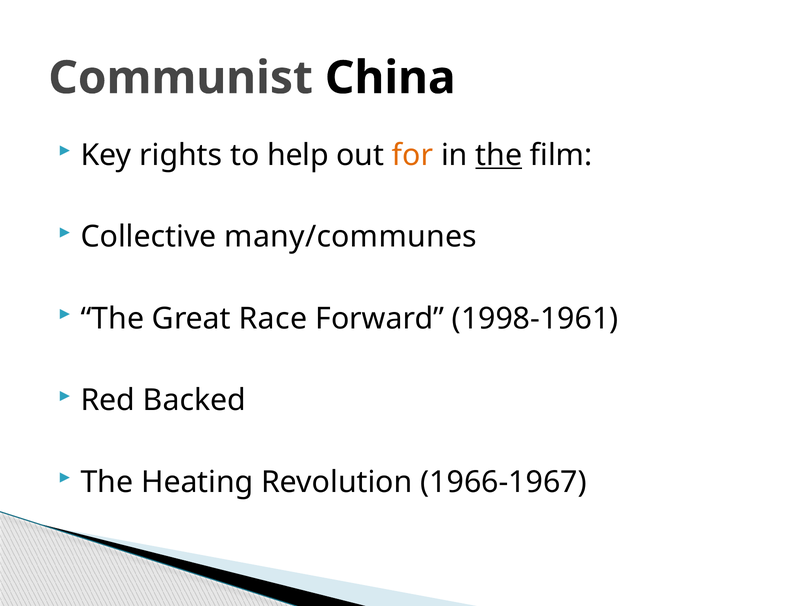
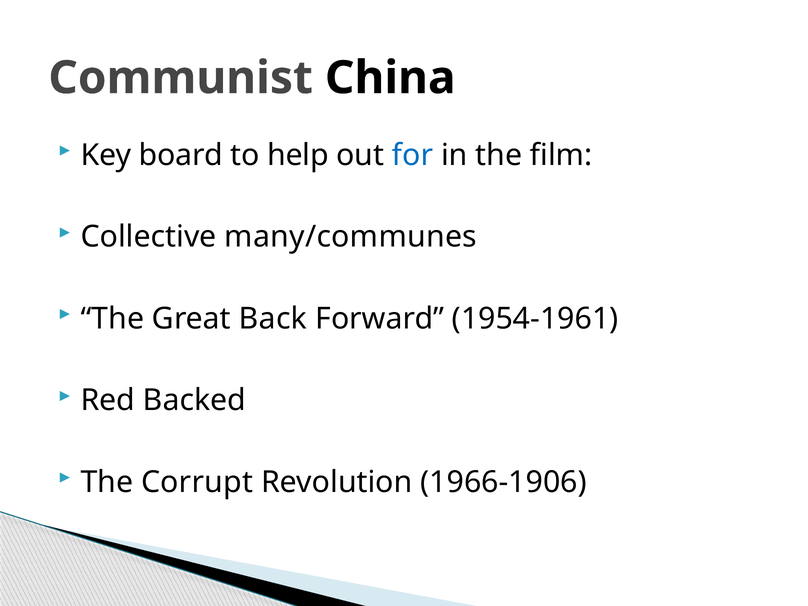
rights: rights -> board
for colour: orange -> blue
the at (499, 155) underline: present -> none
Race: Race -> Back
1998-1961: 1998-1961 -> 1954-1961
Heating: Heating -> Corrupt
1966-1967: 1966-1967 -> 1966-1906
